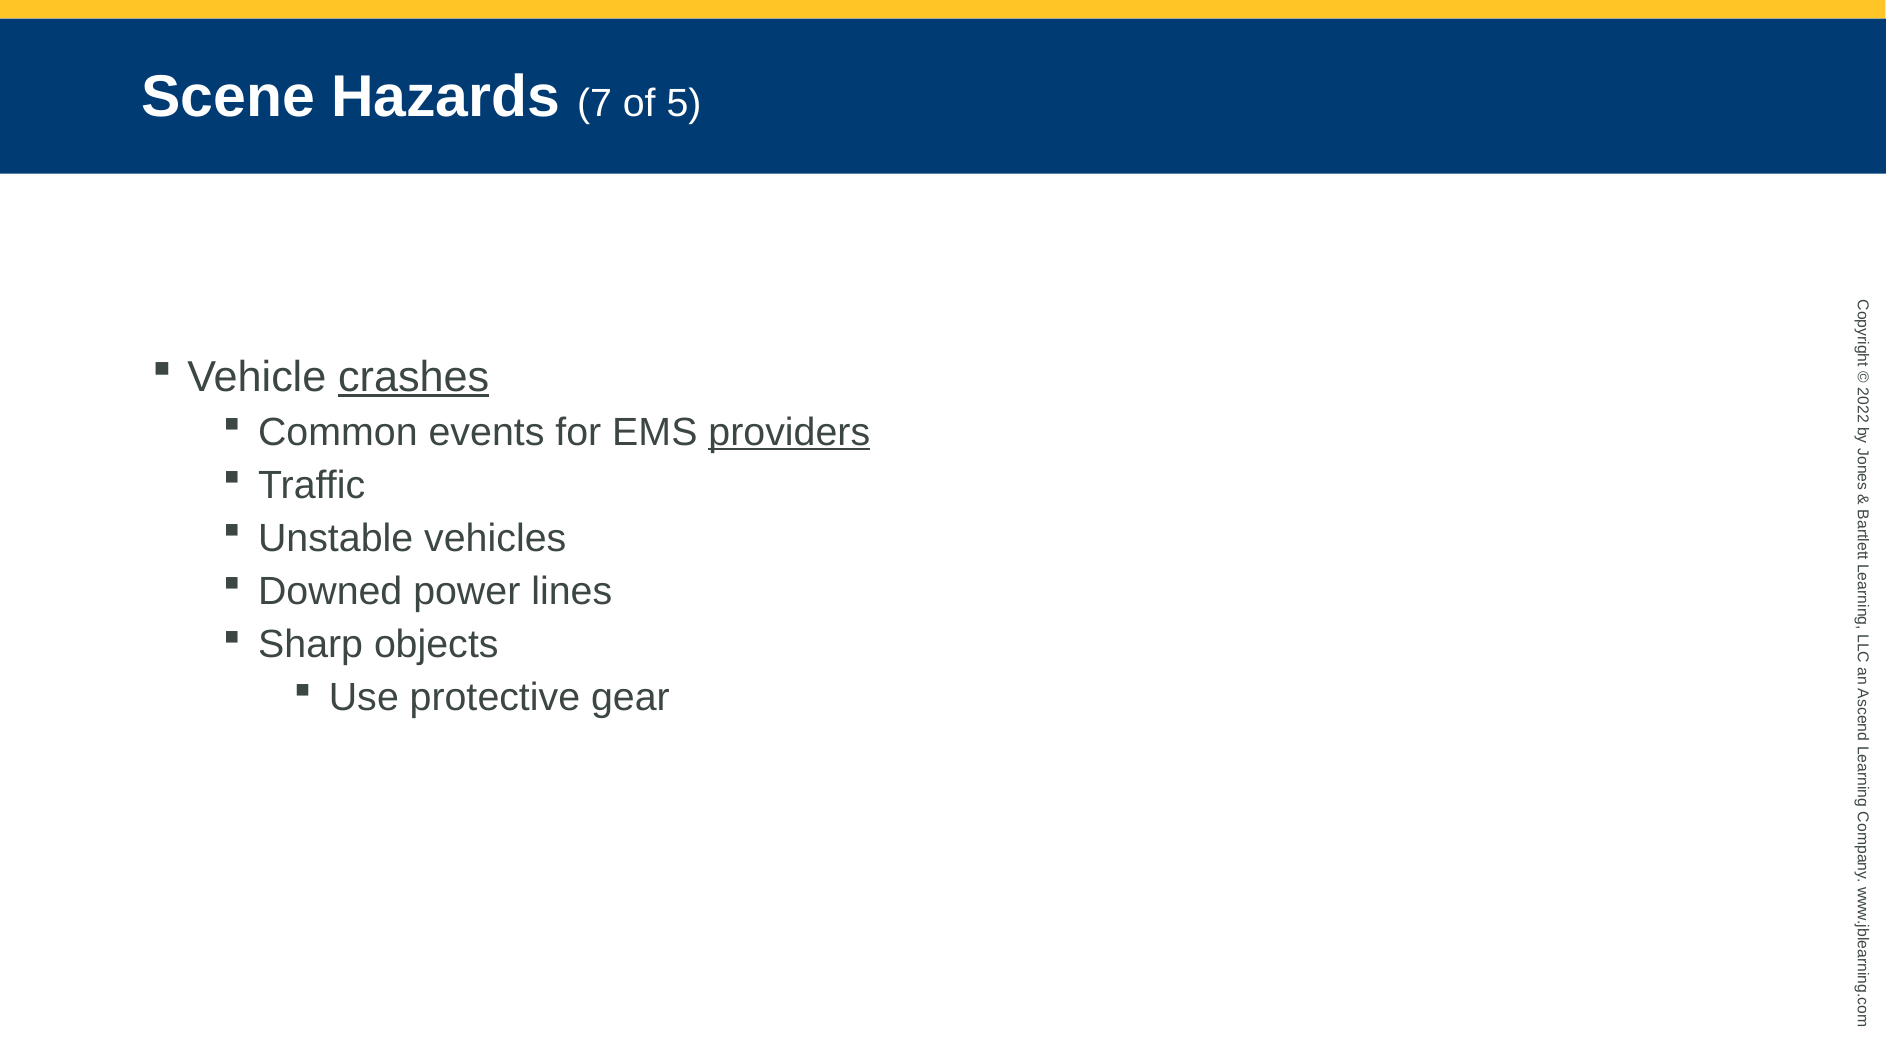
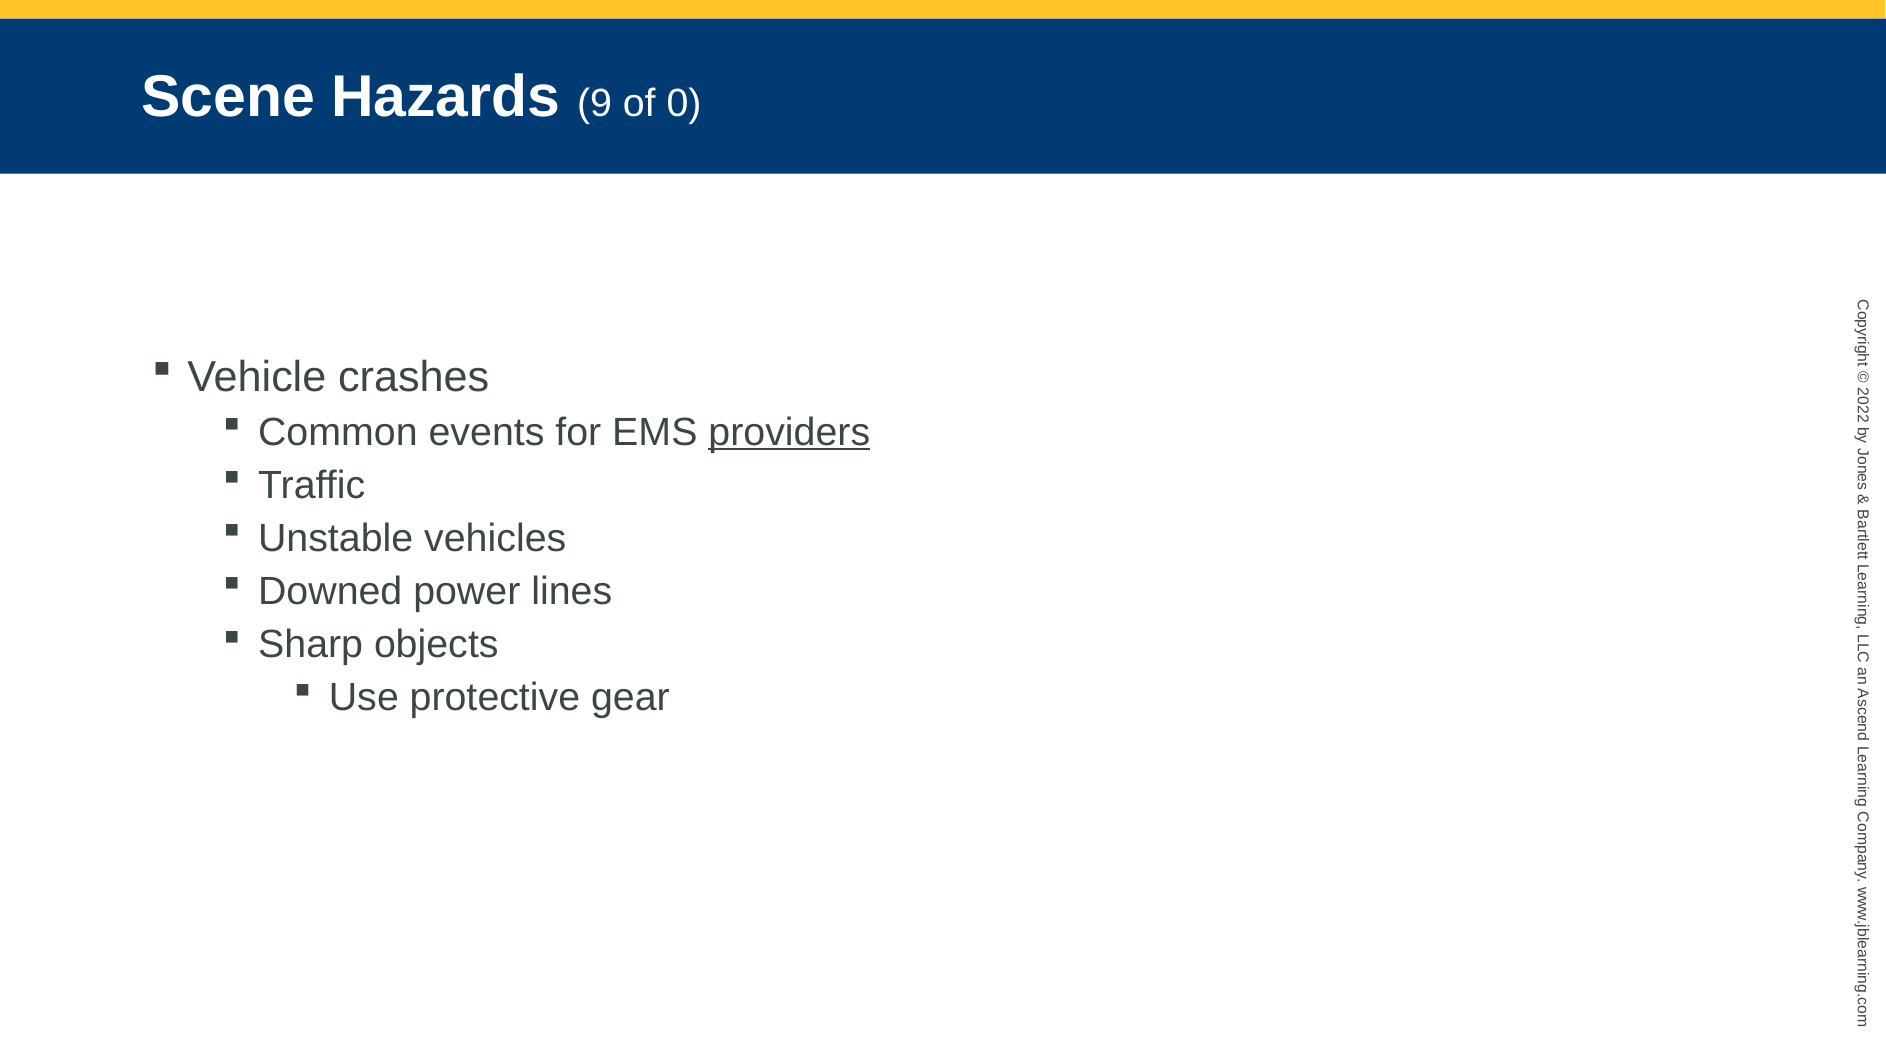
7: 7 -> 9
of 5: 5 -> 0
crashes underline: present -> none
